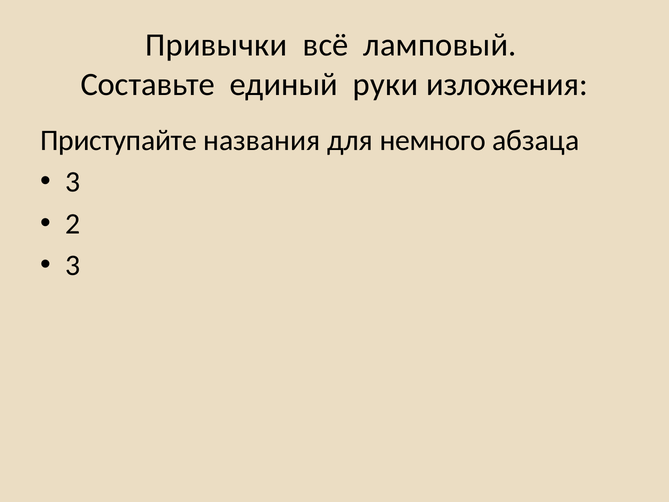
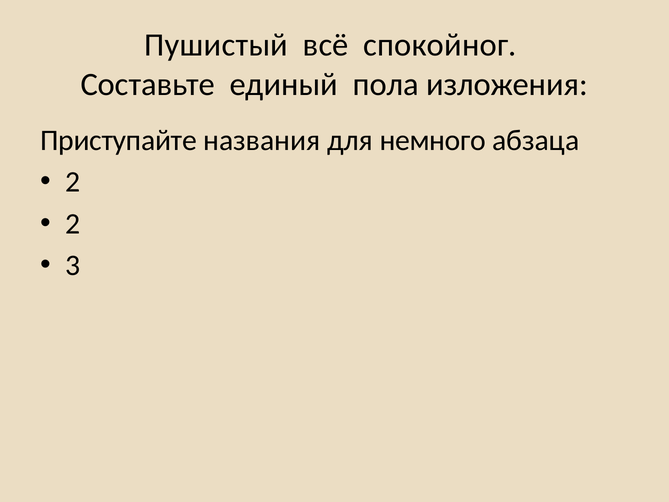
Привычки: Привычки -> Пушистый
ламповый: ламповый -> спокойног
руки: руки -> пола
3 at (73, 182): 3 -> 2
